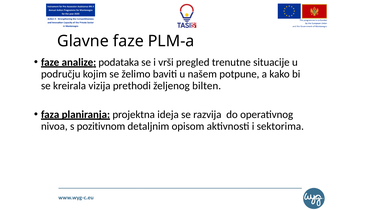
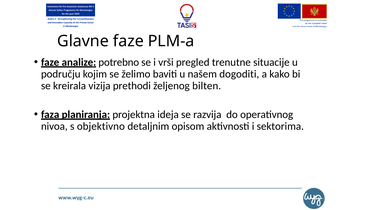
podataka: podataka -> potrebno
potpune: potpune -> dogoditi
pozitivnom: pozitivnom -> objektivno
